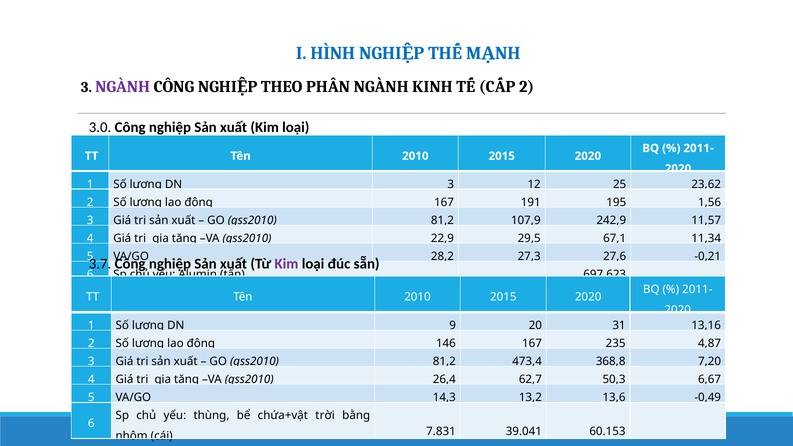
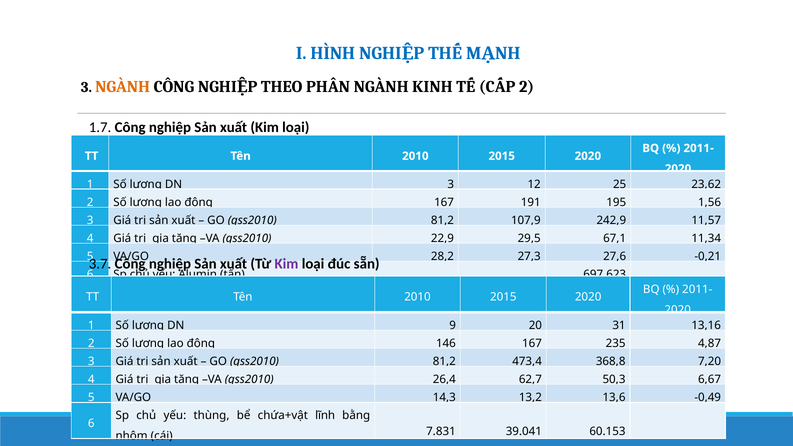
NGÀNH at (123, 87) colour: purple -> orange
3.0: 3.0 -> 1.7
trời: trời -> lĩnh
